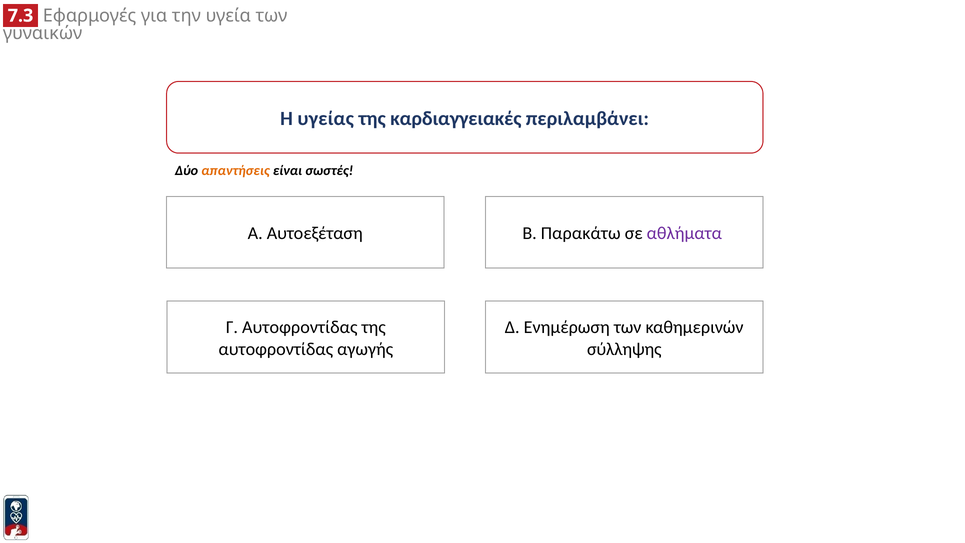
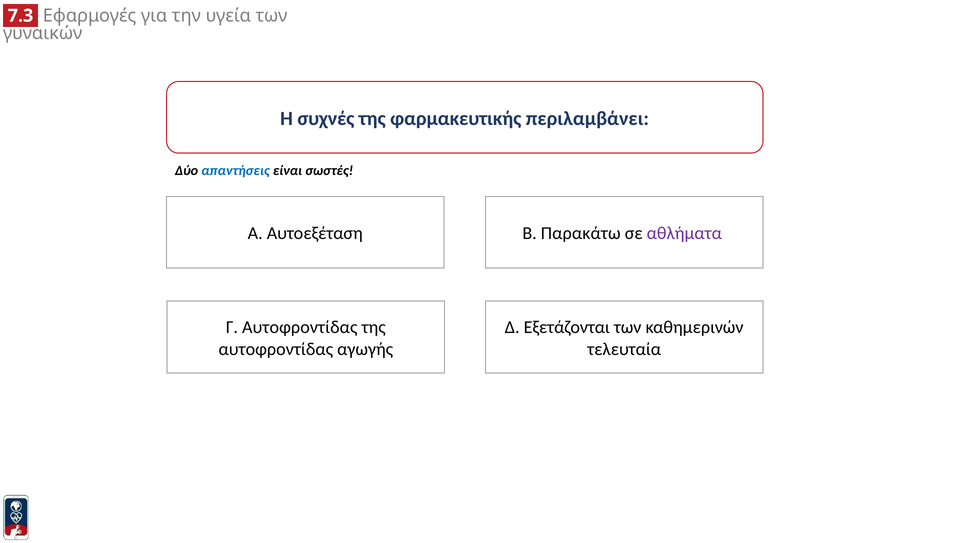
υγείας: υγείας -> συχνές
καρδιαγγειακές: καρδιαγγειακές -> φαρμακευτικής
απαντήσεις colour: orange -> blue
Ενημέρωση: Ενημέρωση -> Εξετάζονται
σύλληψης: σύλληψης -> τελευταία
